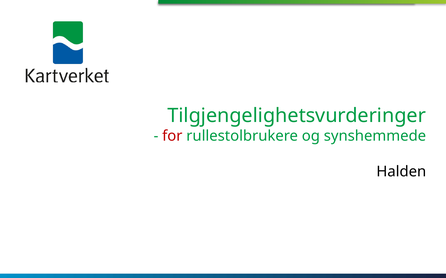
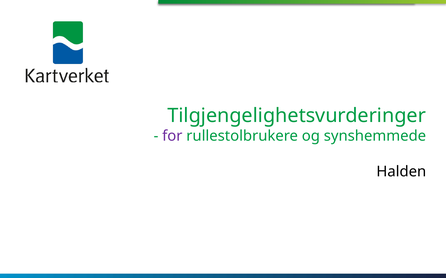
for colour: red -> purple
